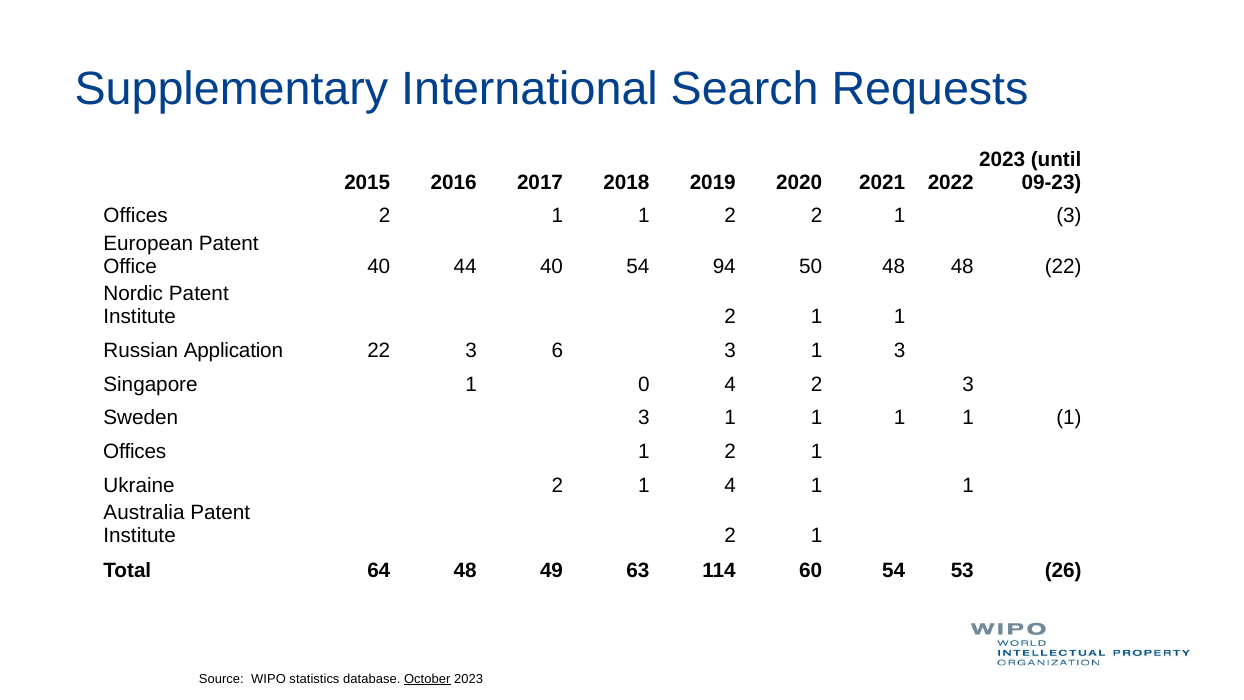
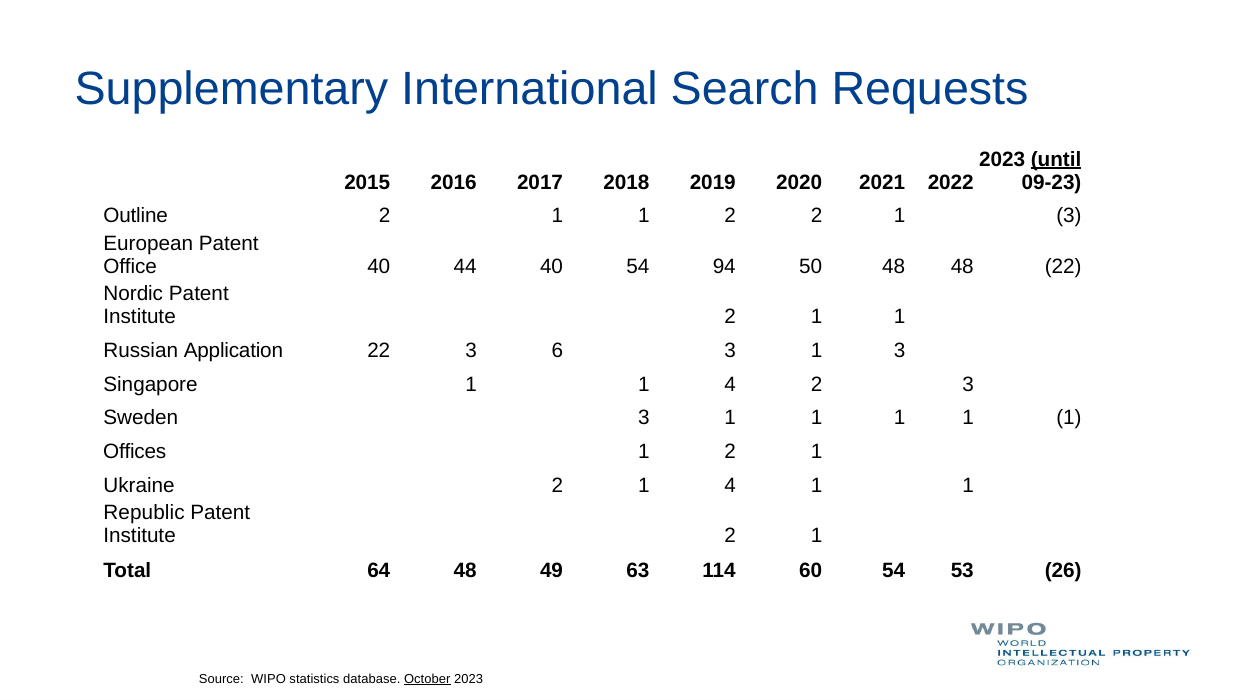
until underline: none -> present
Offices at (136, 216): Offices -> Outline
Singapore 1 0: 0 -> 1
Australia: Australia -> Republic
